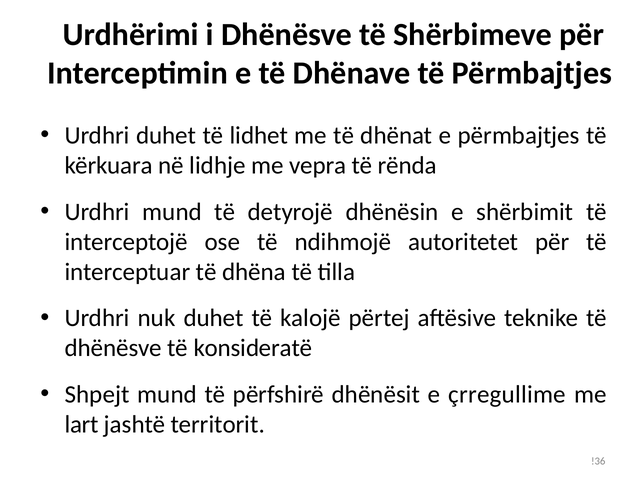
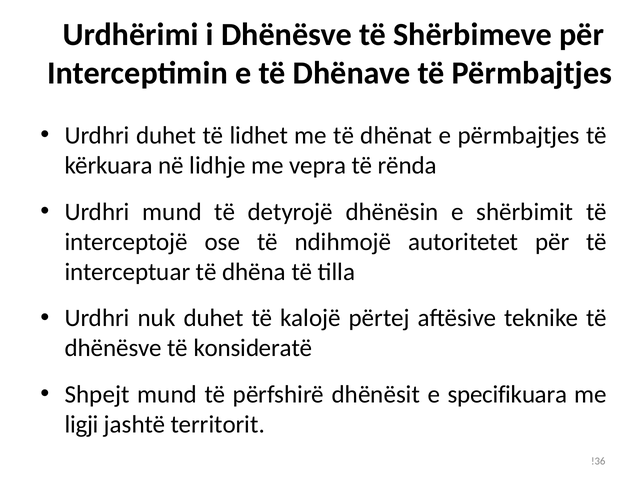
çrregullime: çrregullime -> specifikuara
lart: lart -> ligji
